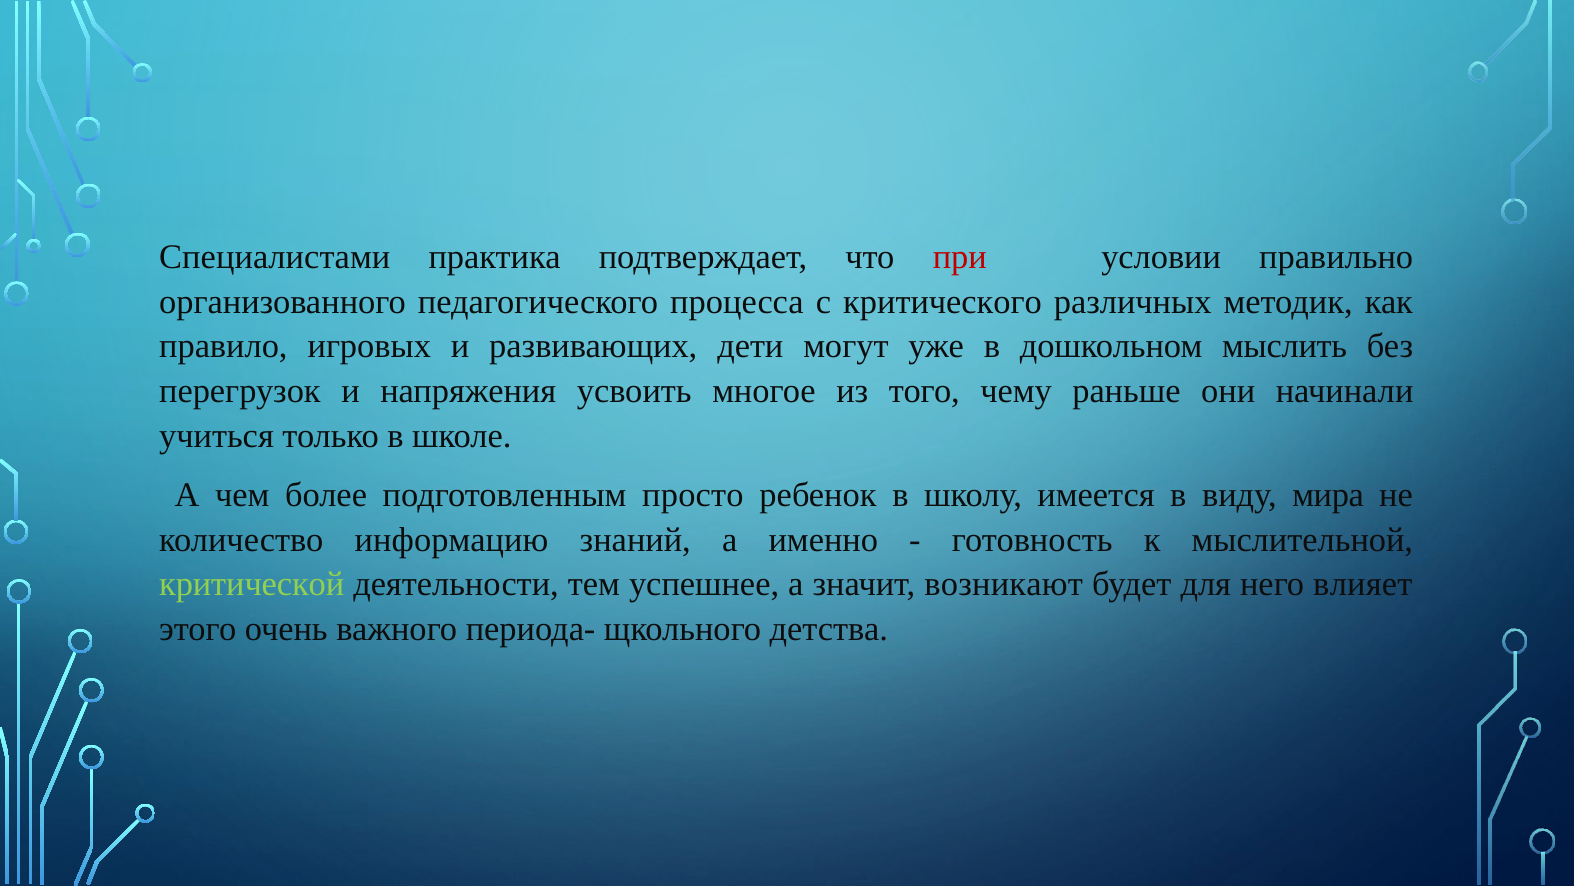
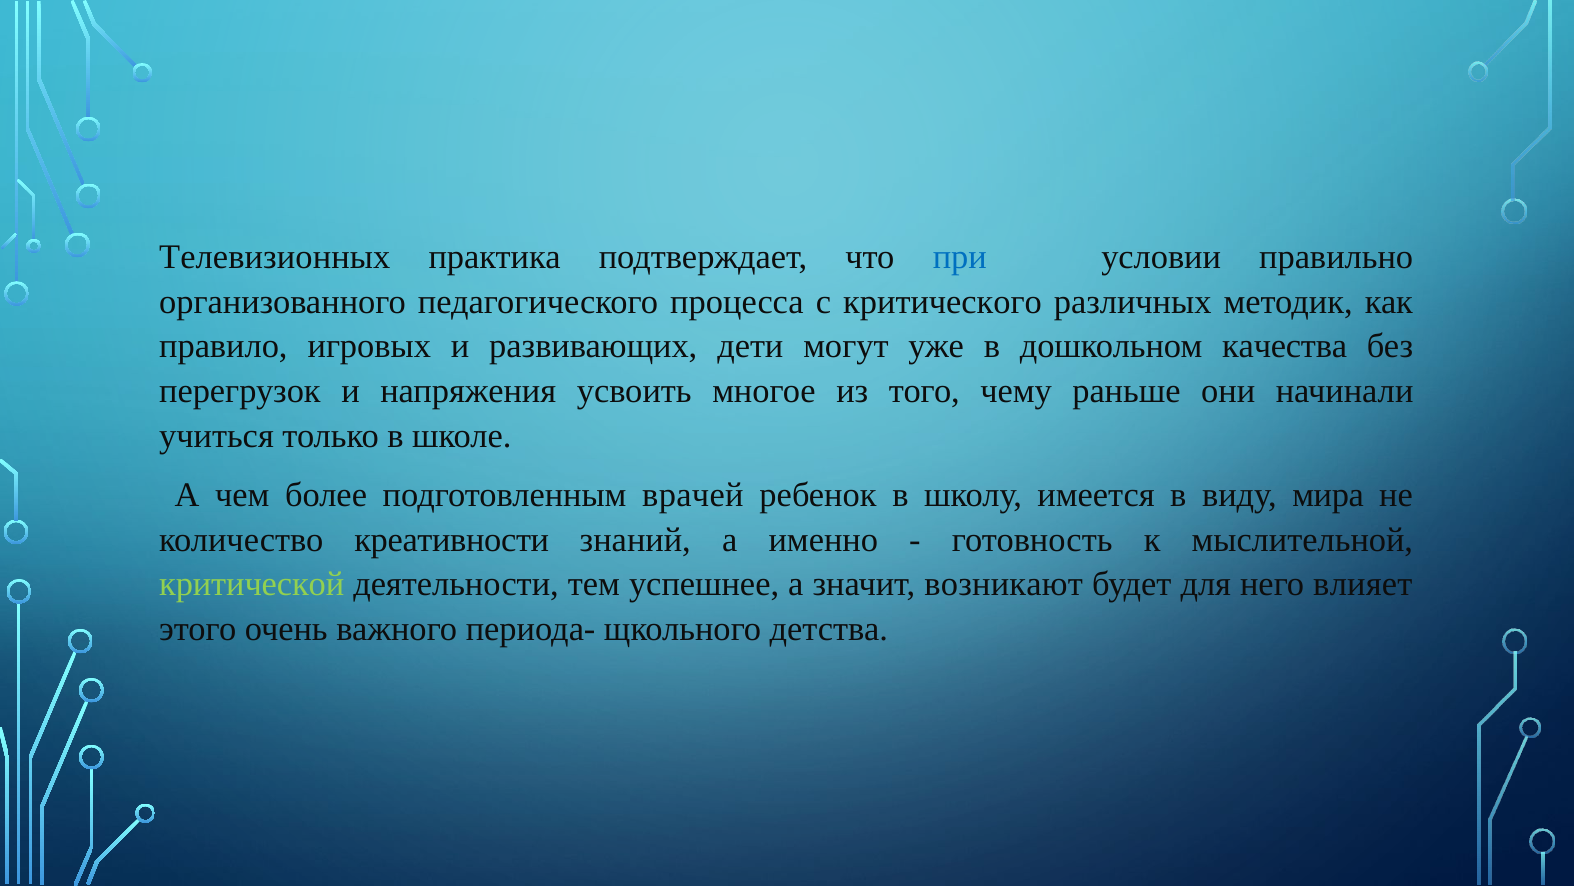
Специалистами: Специалистами -> Телевизионных
при colour: red -> blue
мыслить: мыслить -> качества
просто: просто -> врачей
информацию: информацию -> креативности
